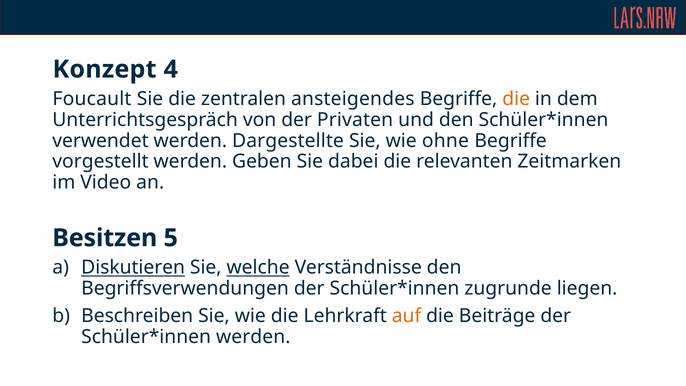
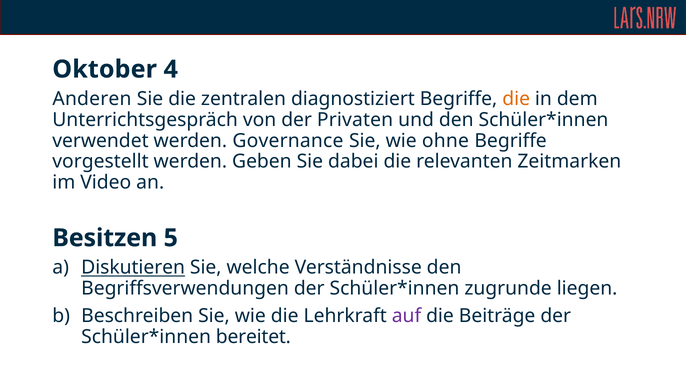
Konzept: Konzept -> Oktober
Foucault: Foucault -> Anderen
ansteigendes: ansteigendes -> diagnostiziert
Dargestellte: Dargestellte -> Governance
welche underline: present -> none
auf colour: orange -> purple
werden at (253, 337): werden -> bereitet
